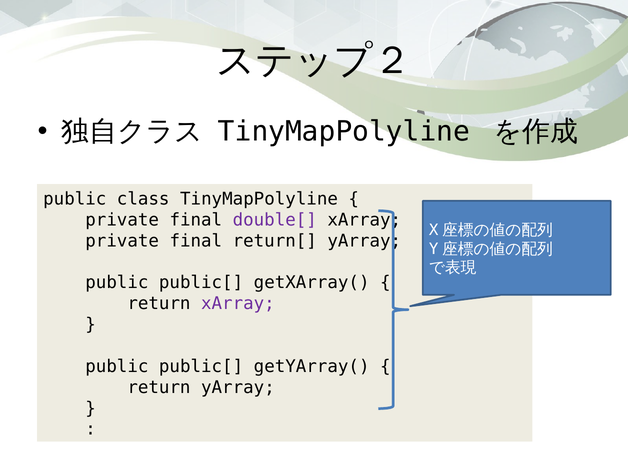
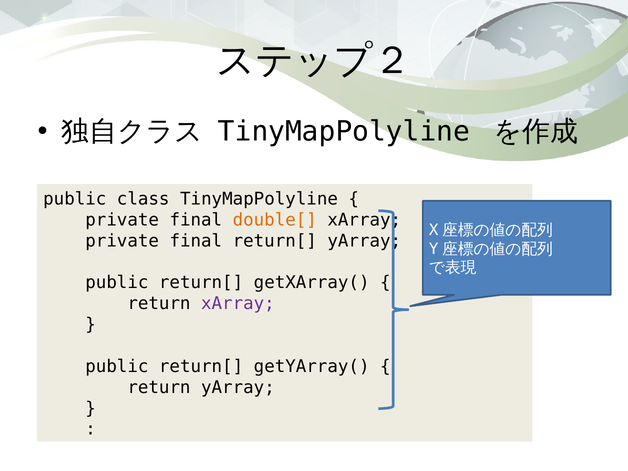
double[ colour: purple -> orange
public[ at (201, 283): public[ -> return[
public[ at (201, 366): public[ -> return[
